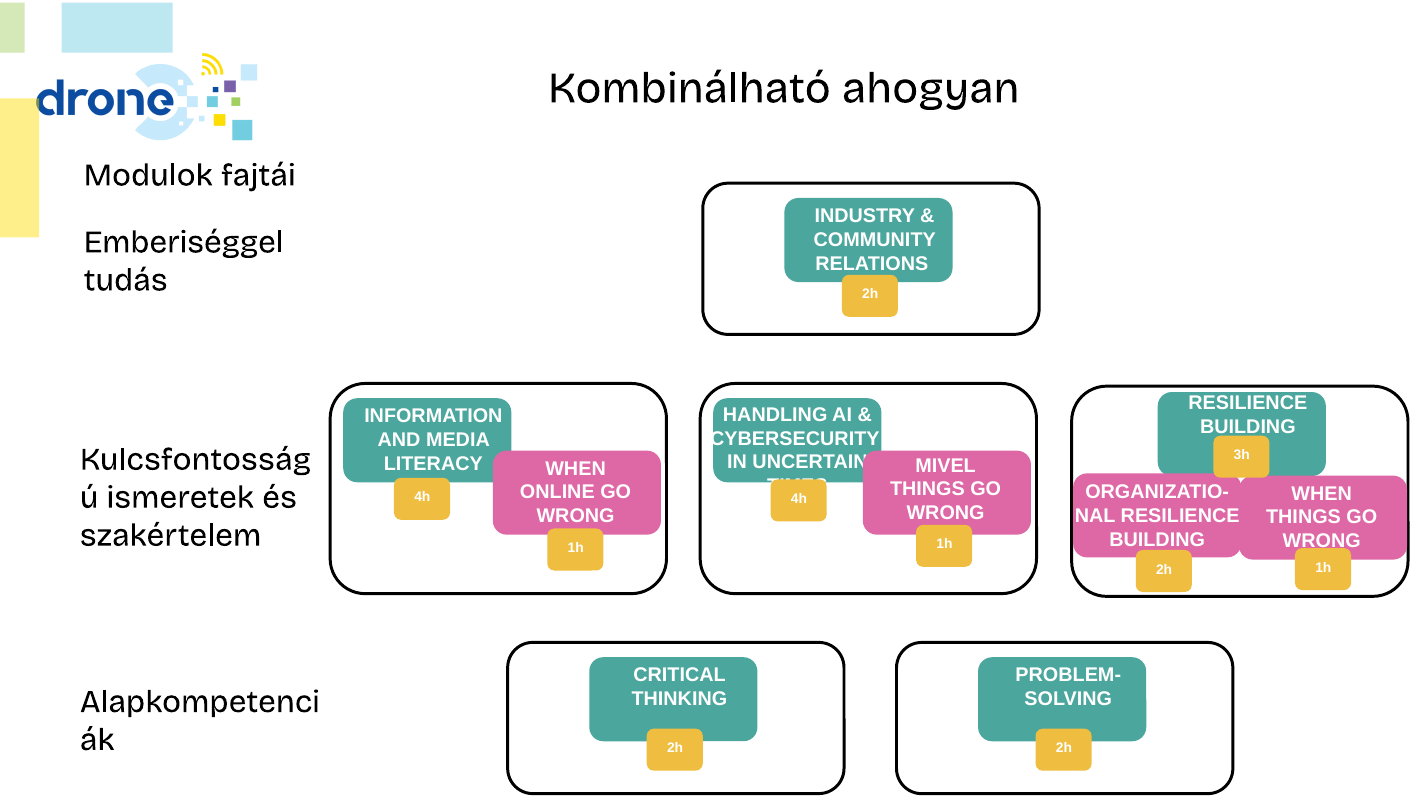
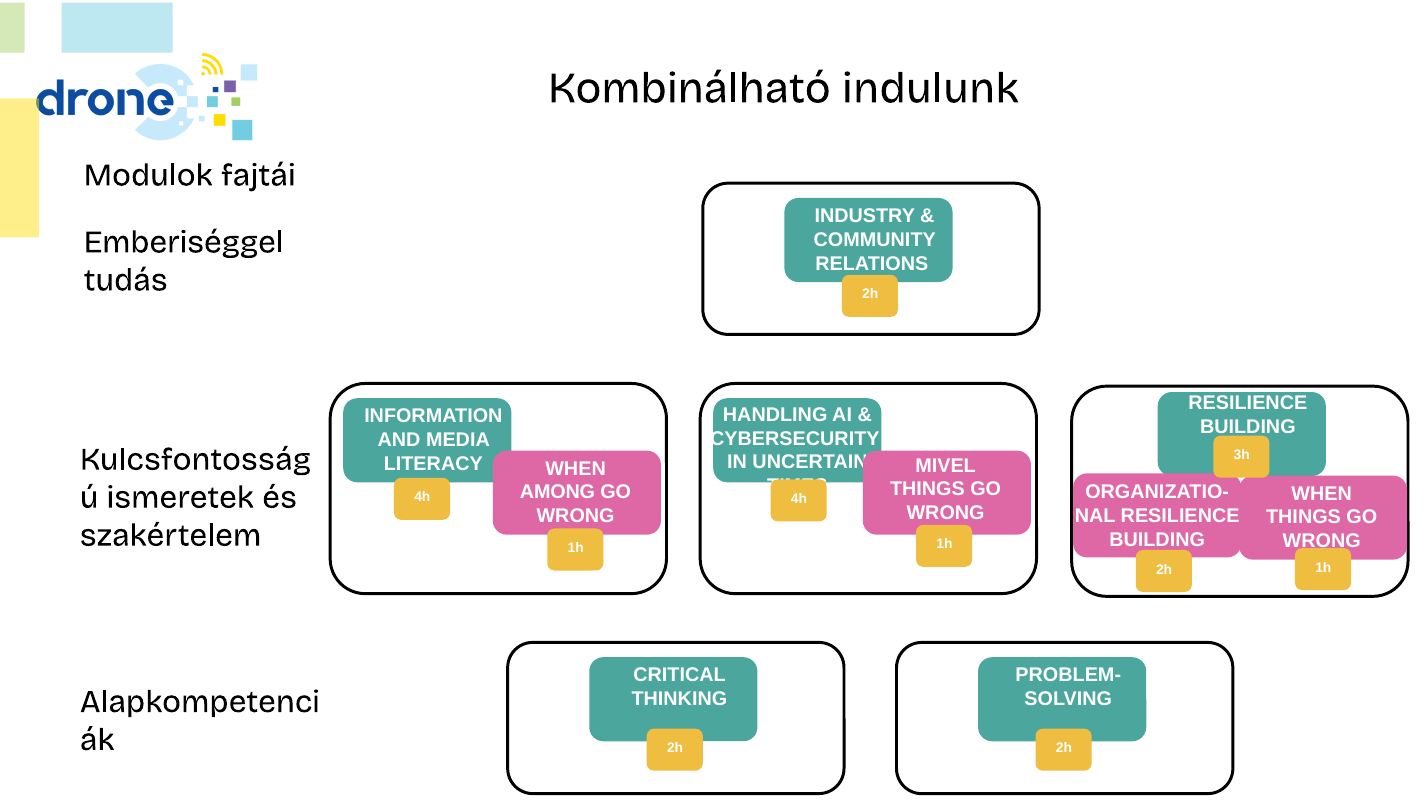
ahogyan: ahogyan -> indulunk
ONLINE: ONLINE -> AMONG
